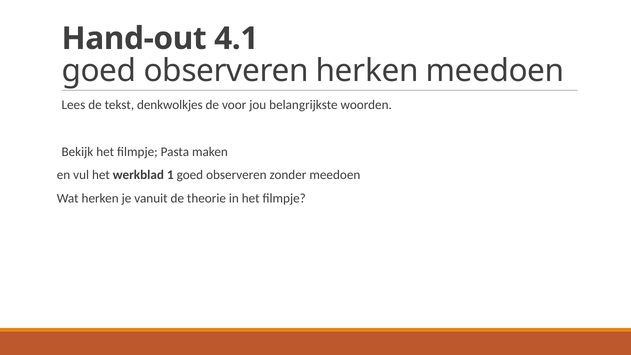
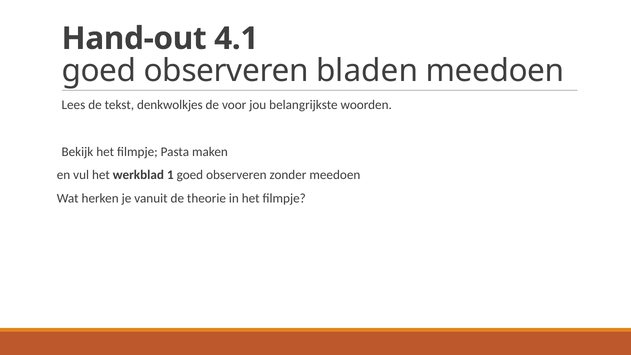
observeren herken: herken -> bladen
